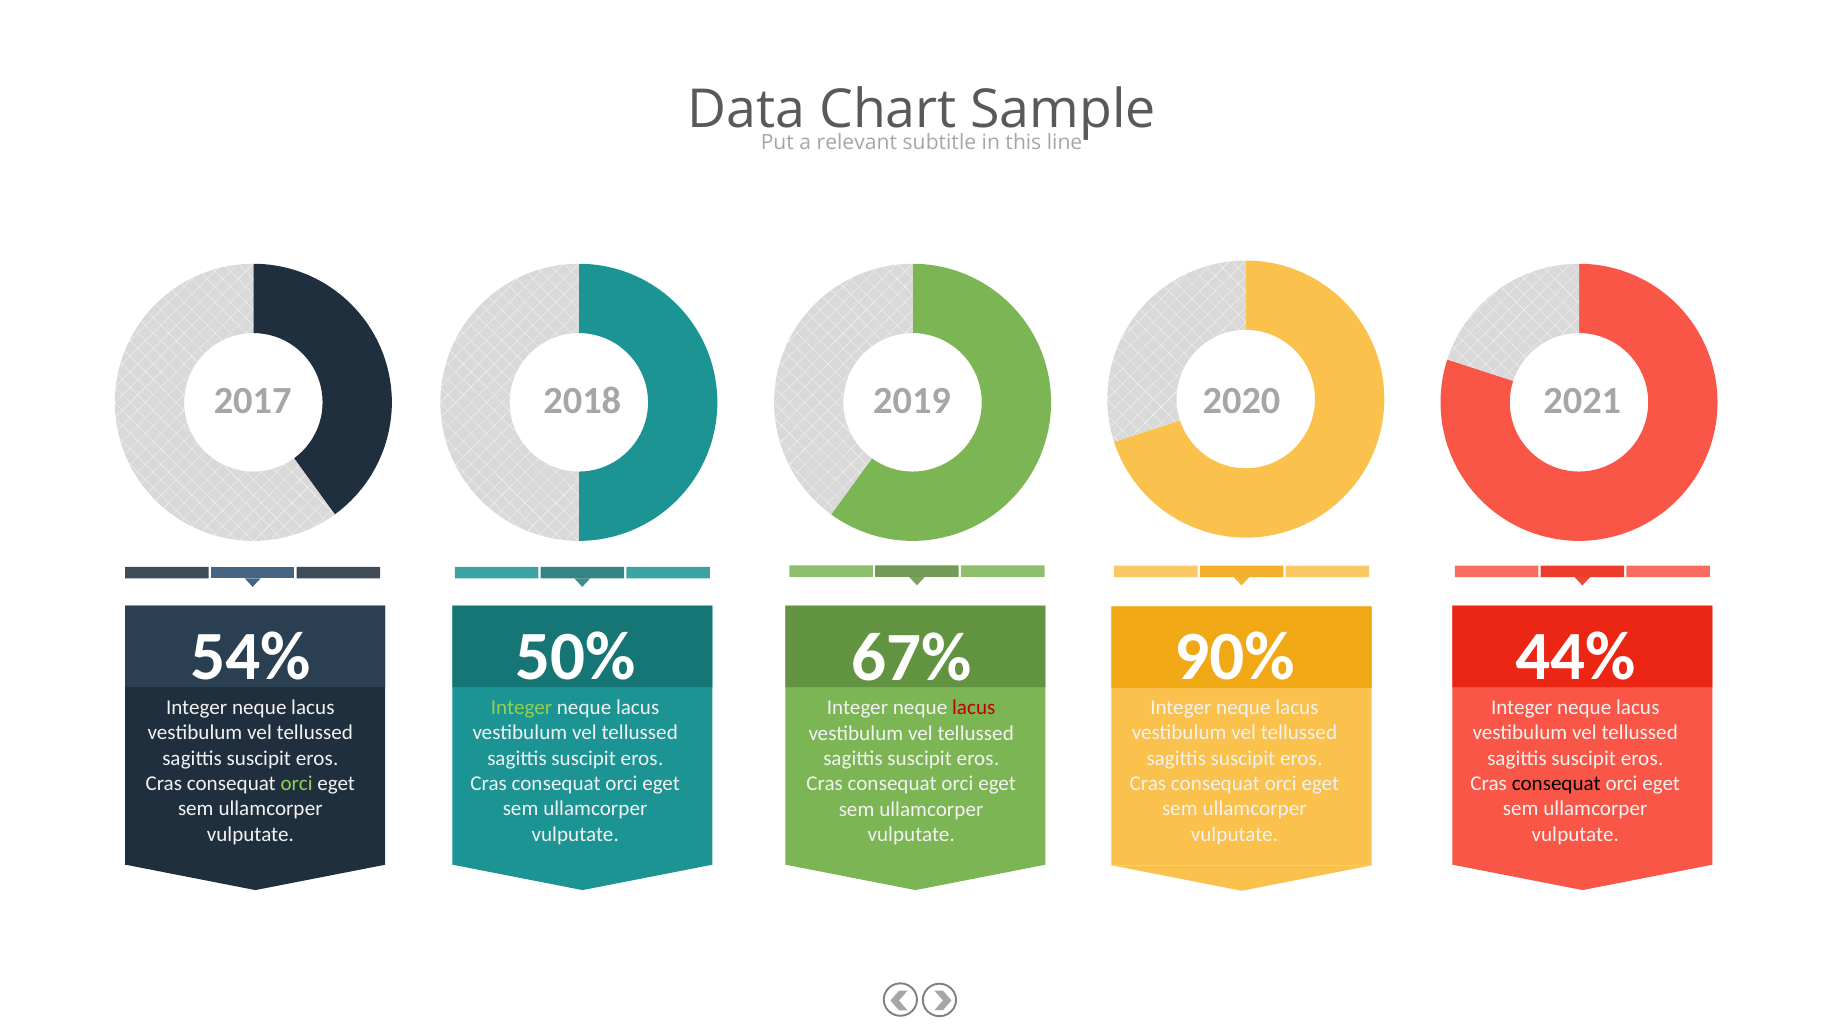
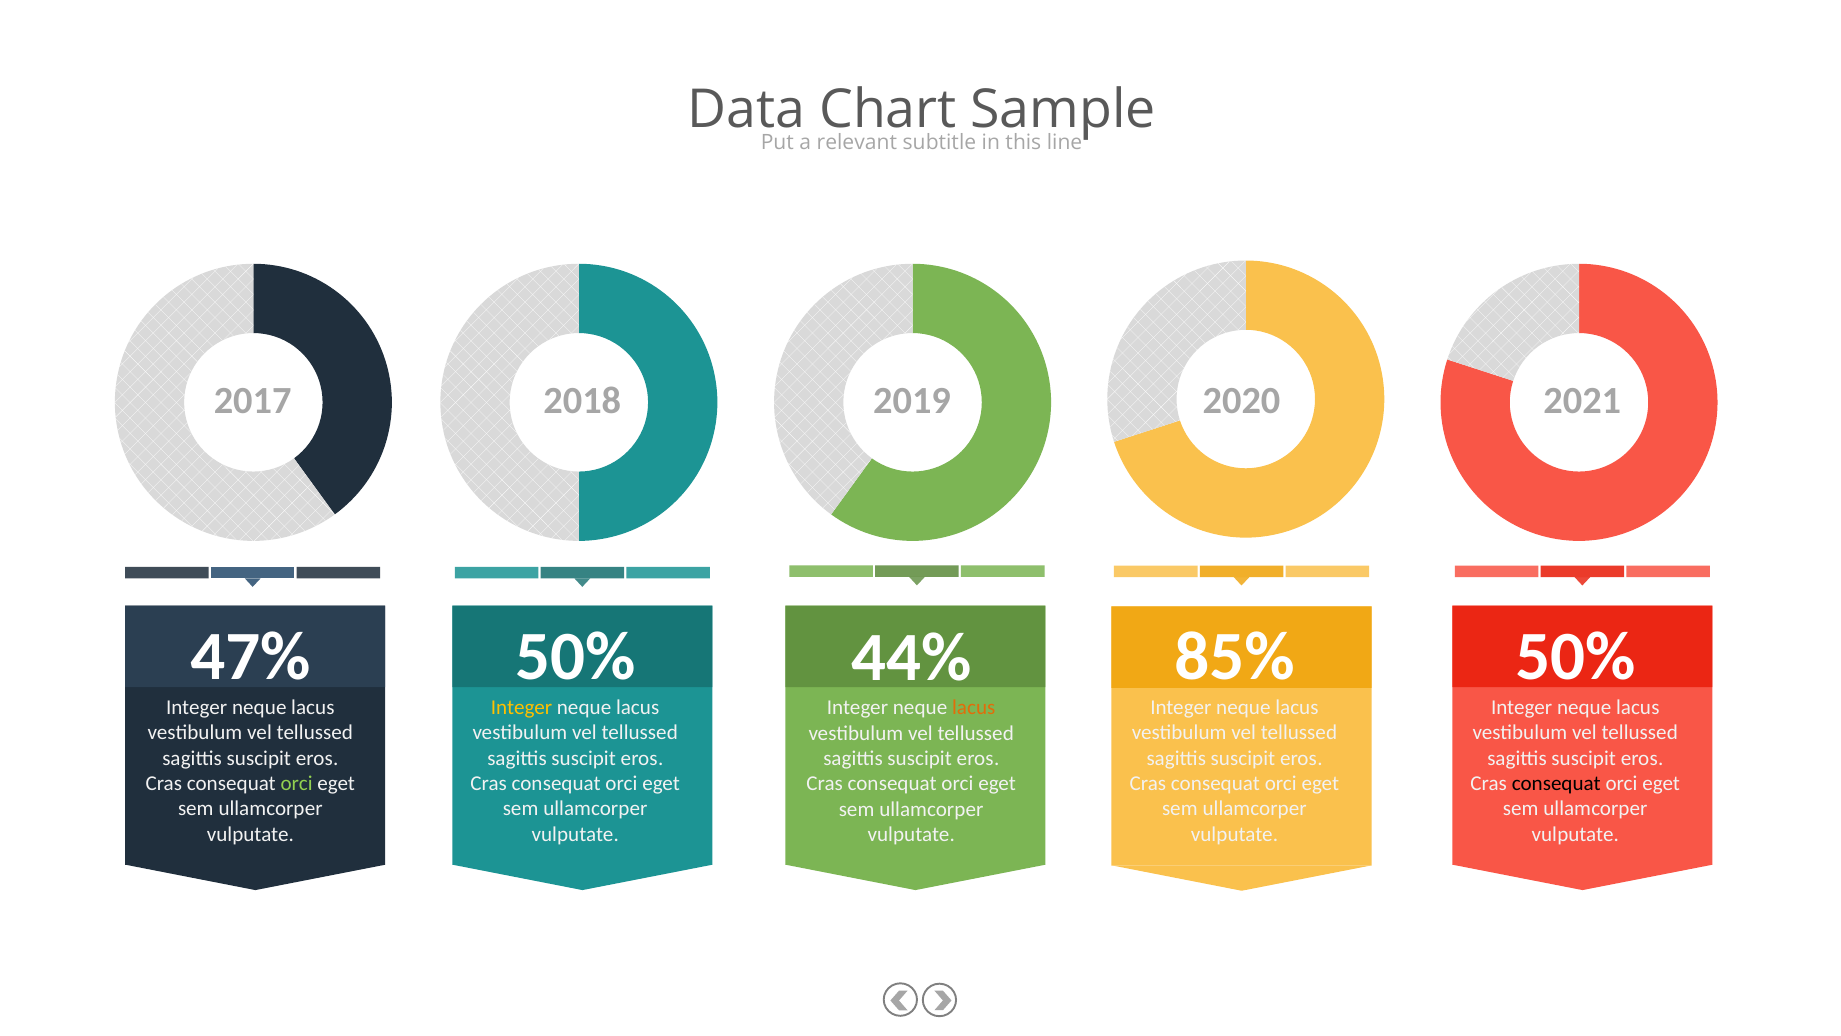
54%: 54% -> 47%
90%: 90% -> 85%
44% at (1575, 656): 44% -> 50%
67%: 67% -> 44%
Integer at (522, 707) colour: light green -> yellow
lacus at (974, 708) colour: red -> orange
